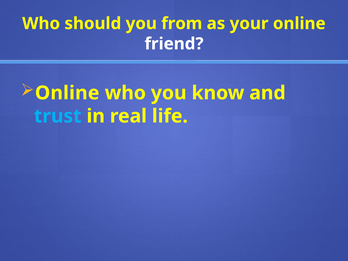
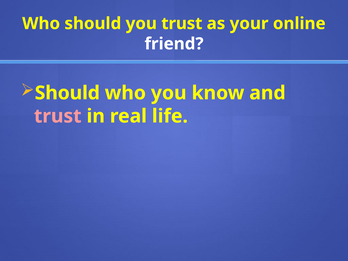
you from: from -> trust
Online at (67, 93): Online -> Should
trust at (58, 116) colour: light blue -> pink
